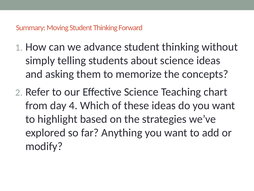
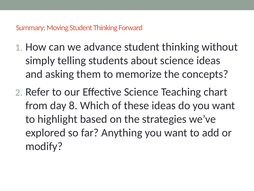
4: 4 -> 8
